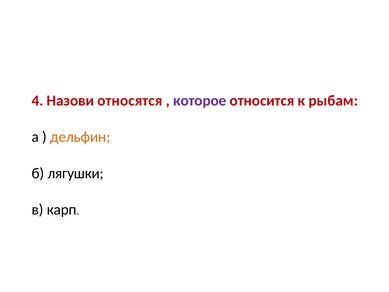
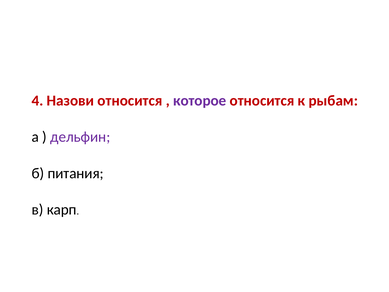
Назови относятся: относятся -> относится
дельфин colour: orange -> purple
лягушки: лягушки -> питания
